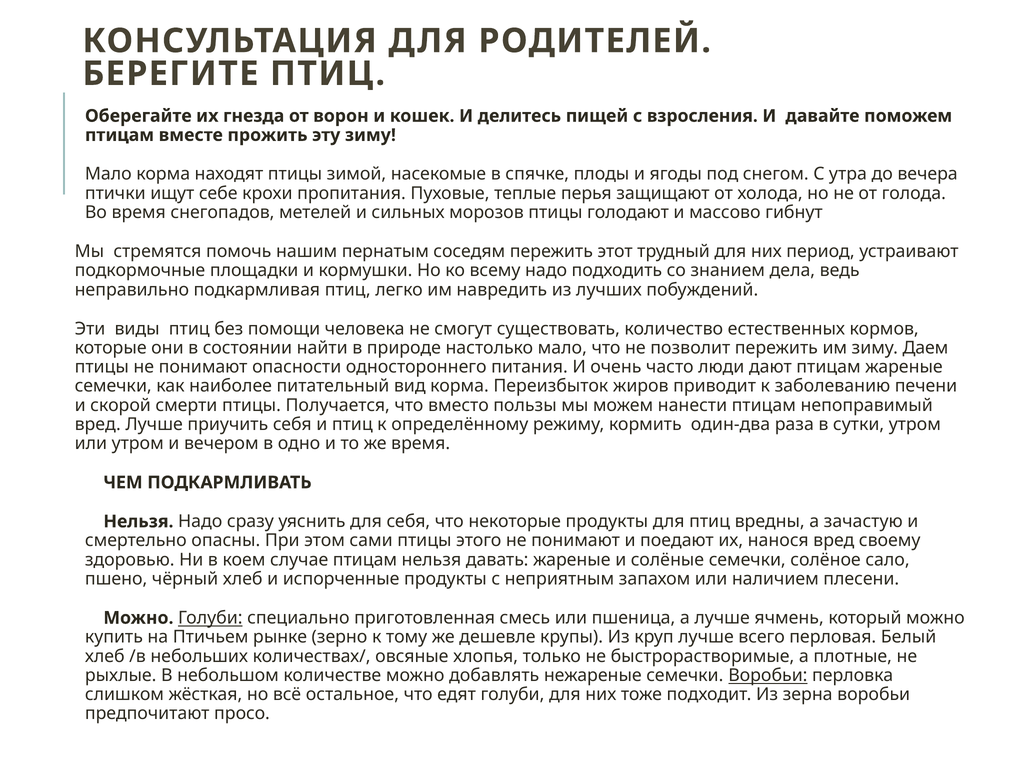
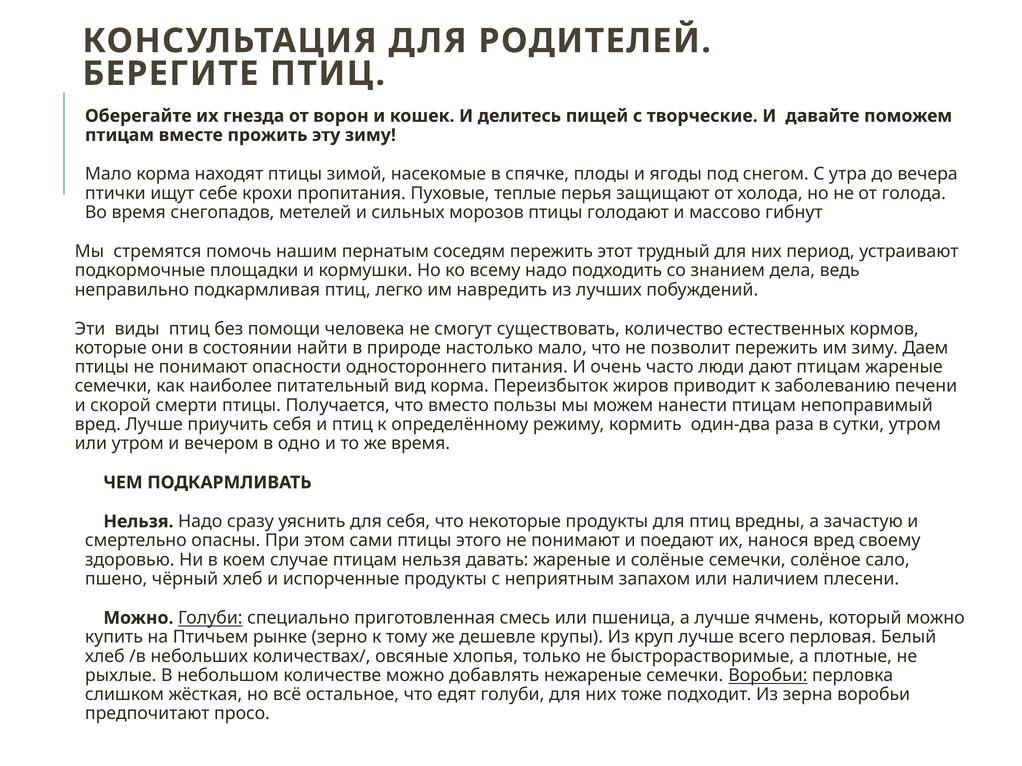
взросления: взросления -> творческие
